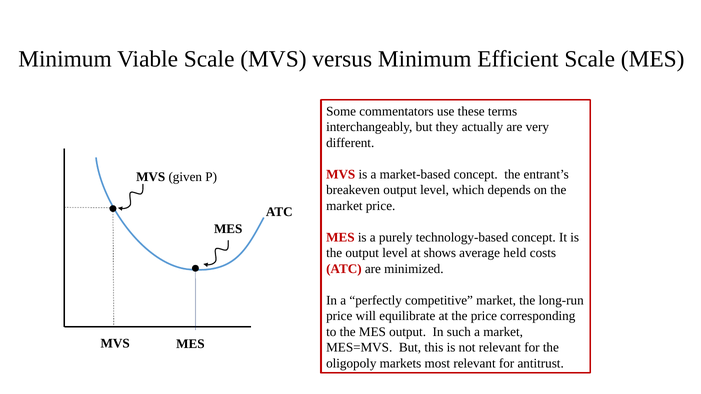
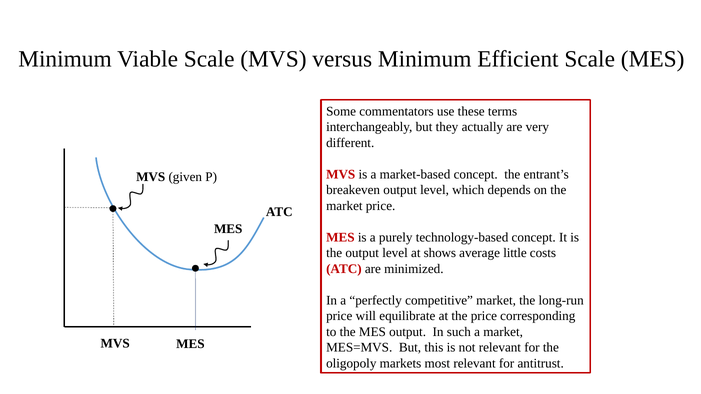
held: held -> little
